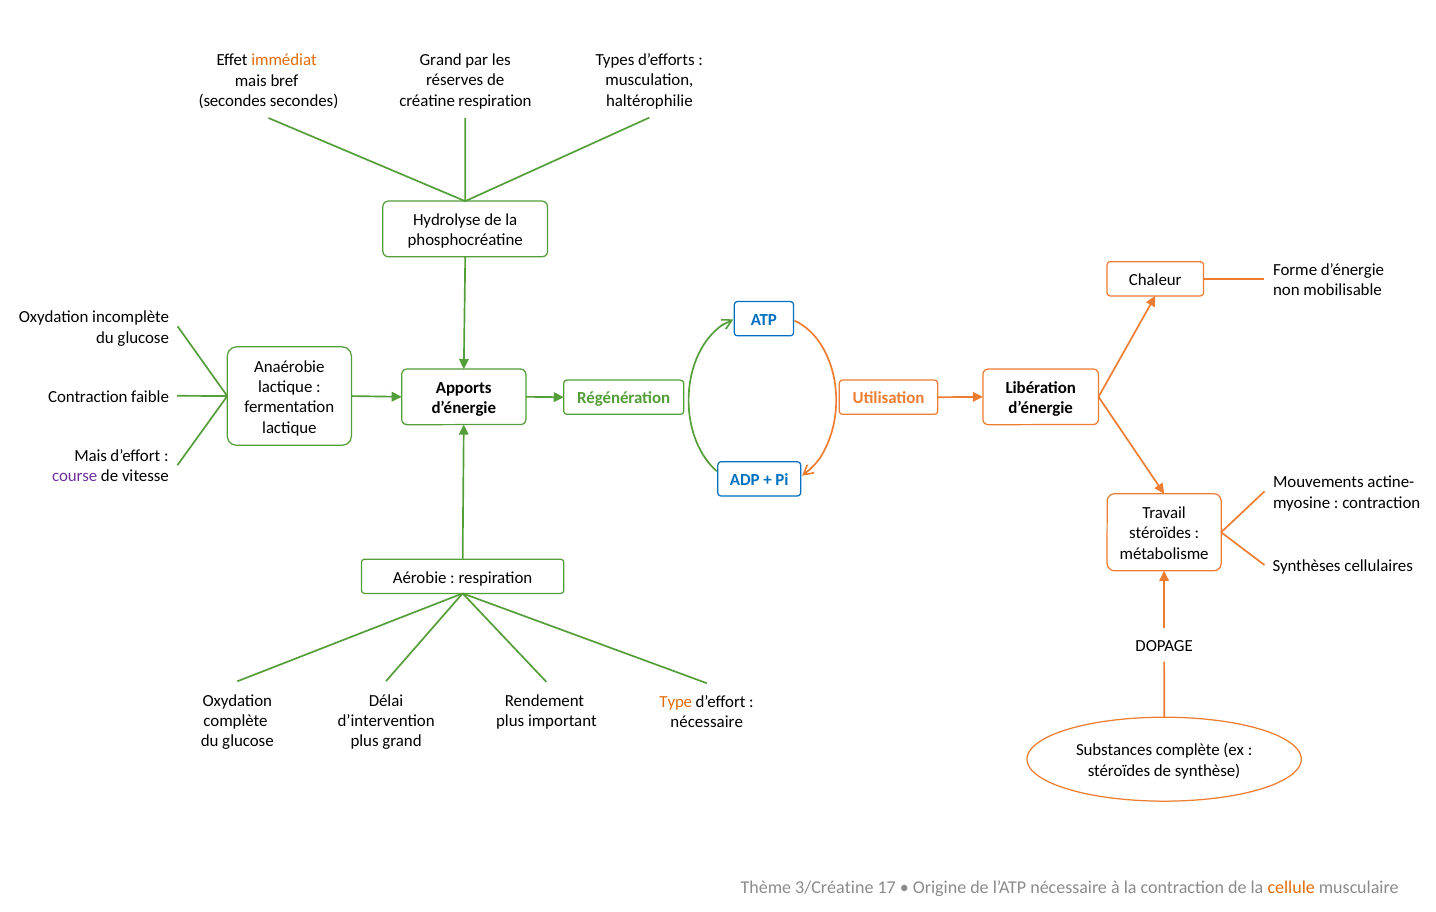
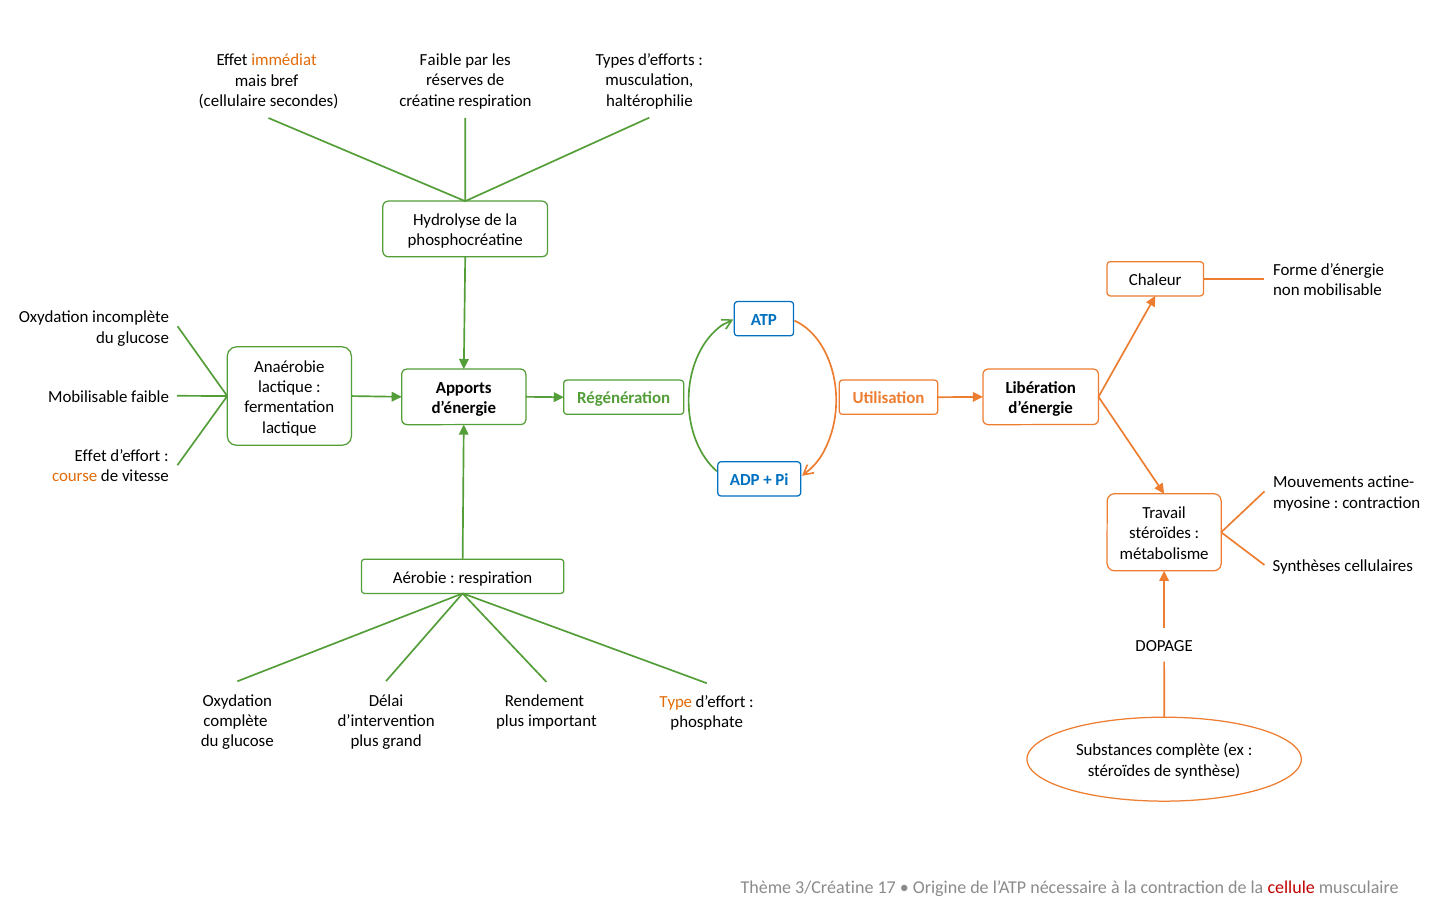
Grand at (441, 60): Grand -> Faible
secondes at (232, 101): secondes -> cellulaire
Contraction at (88, 397): Contraction -> Mobilisable
Mais at (91, 456): Mais -> Effet
course colour: purple -> orange
nécessaire at (707, 722): nécessaire -> phosphate
cellule colour: orange -> red
